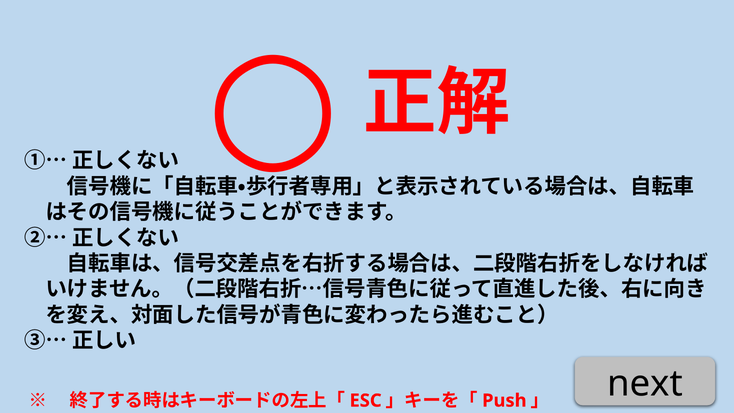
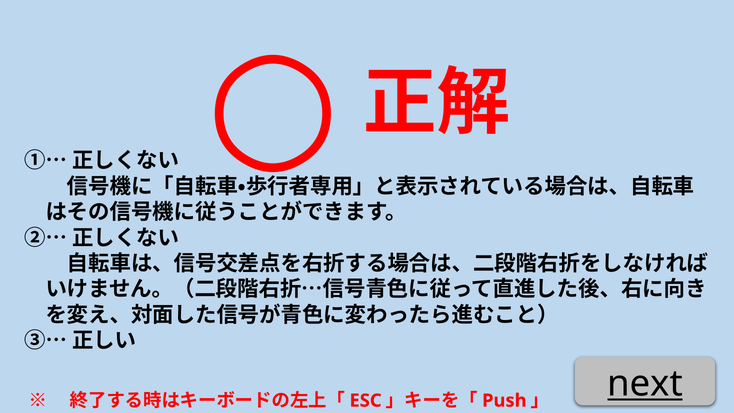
next underline: none -> present
